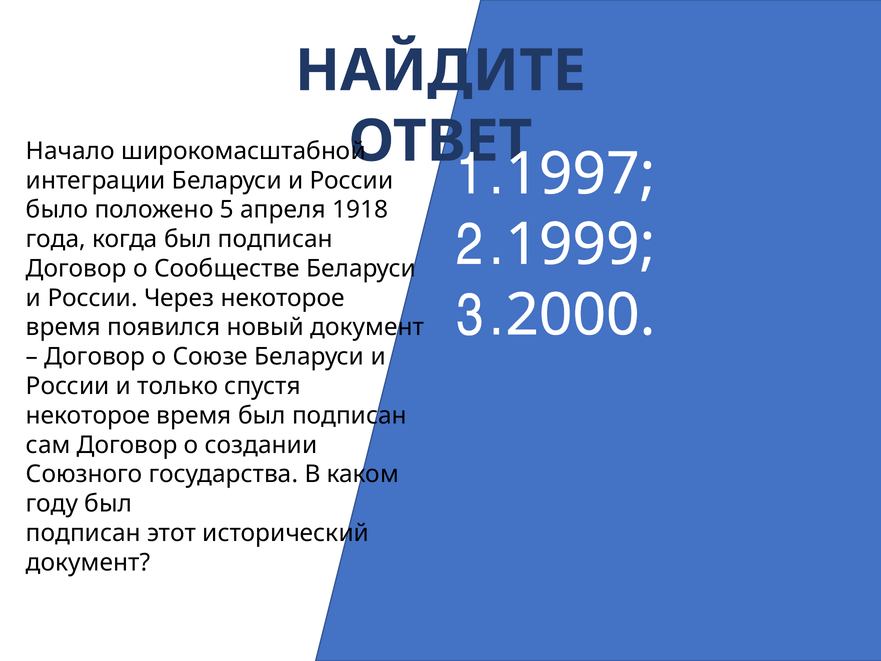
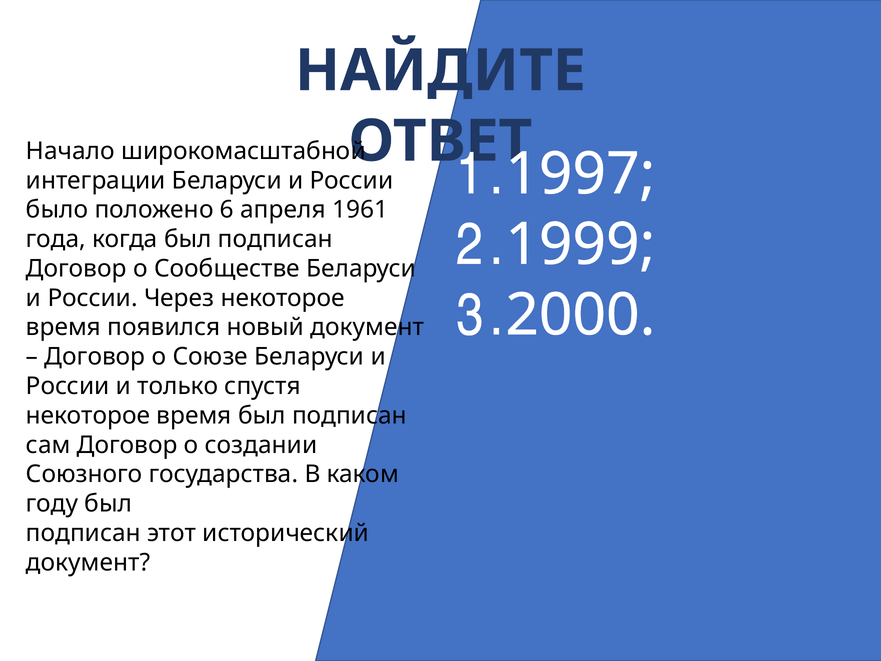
5: 5 -> 6
1918: 1918 -> 1961
